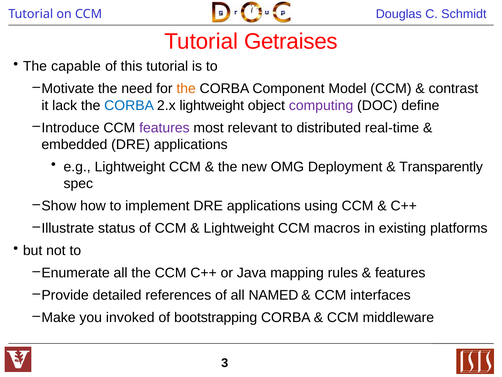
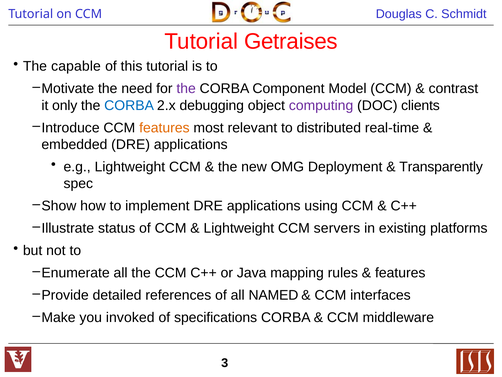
the at (186, 89) colour: orange -> purple
lack: lack -> only
2.x lightweight: lightweight -> debugging
define: define -> clients
features at (164, 128) colour: purple -> orange
macros: macros -> servers
bootstrapping: bootstrapping -> specifications
